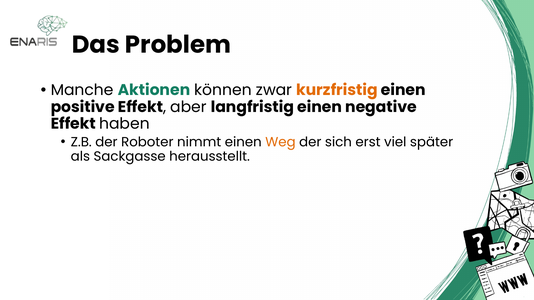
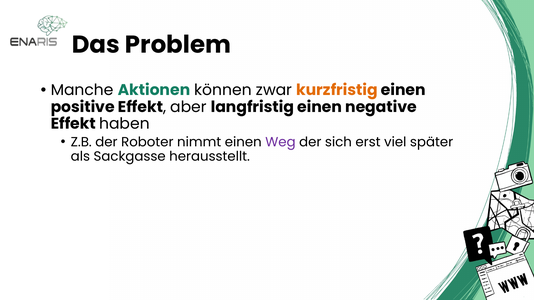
Weg colour: orange -> purple
